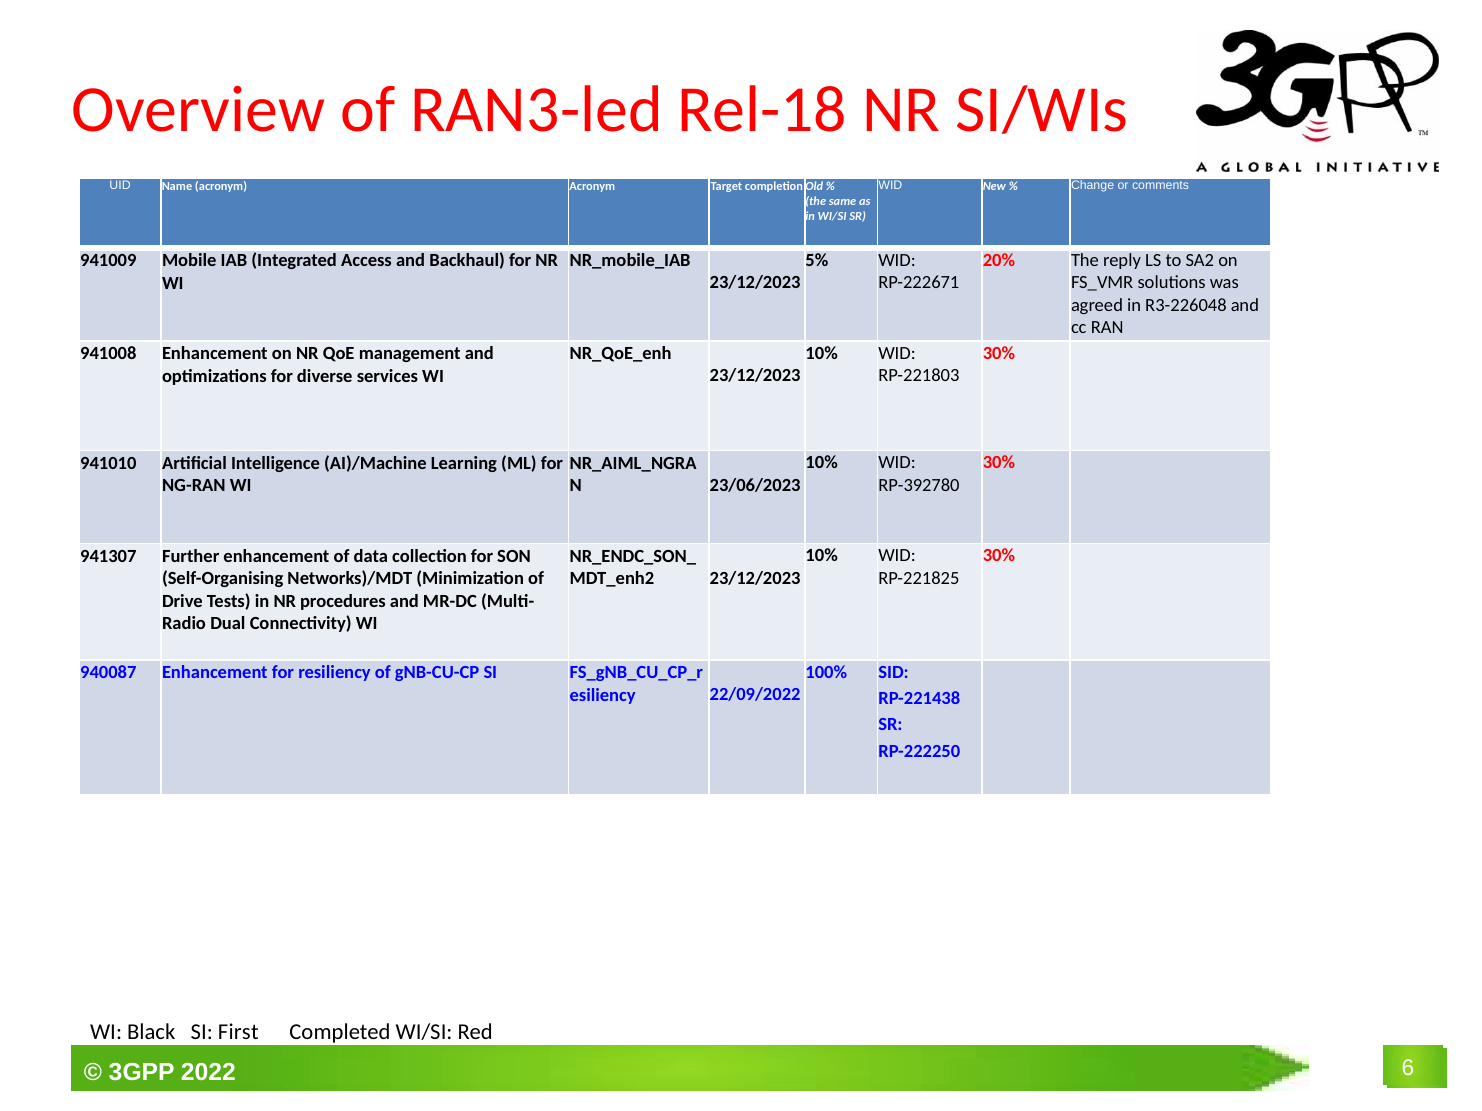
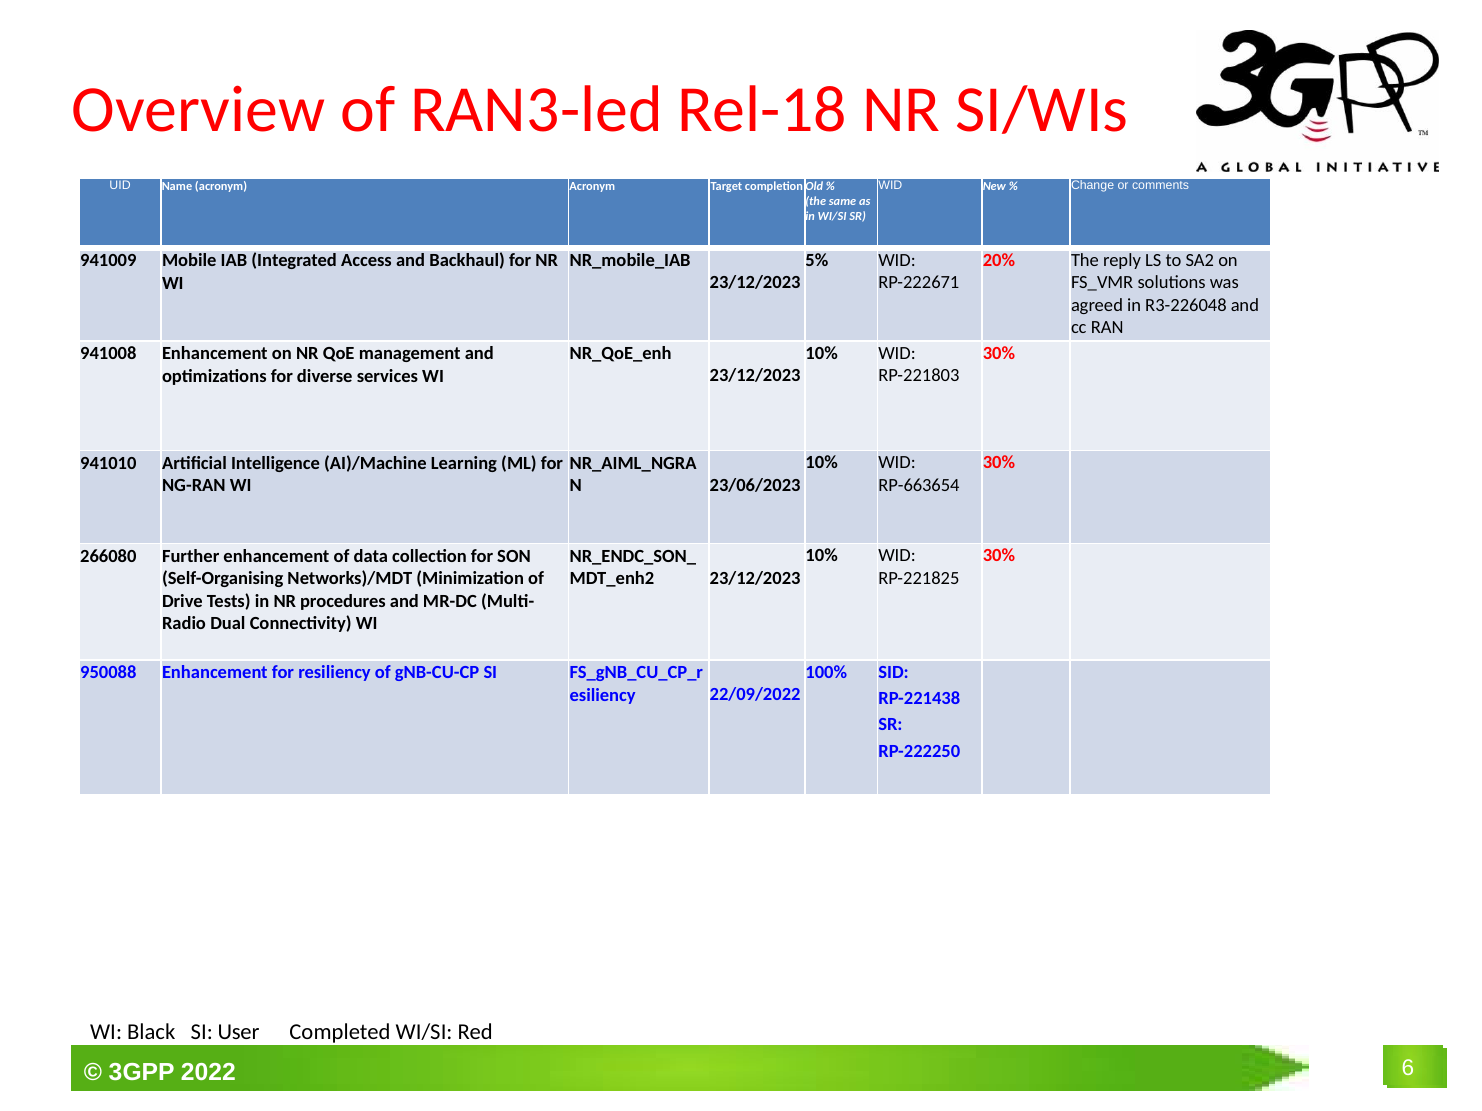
RP-392780: RP-392780 -> RP-663654
941307: 941307 -> 266080
940087: 940087 -> 950088
First: First -> User
